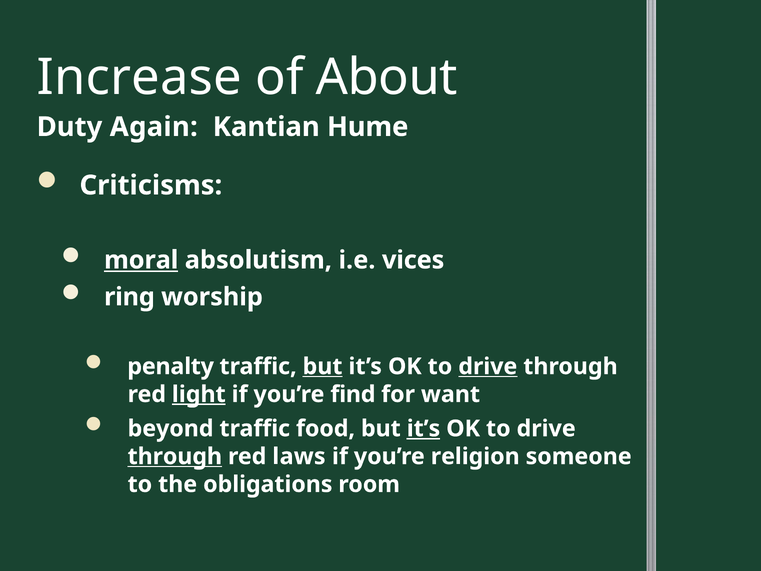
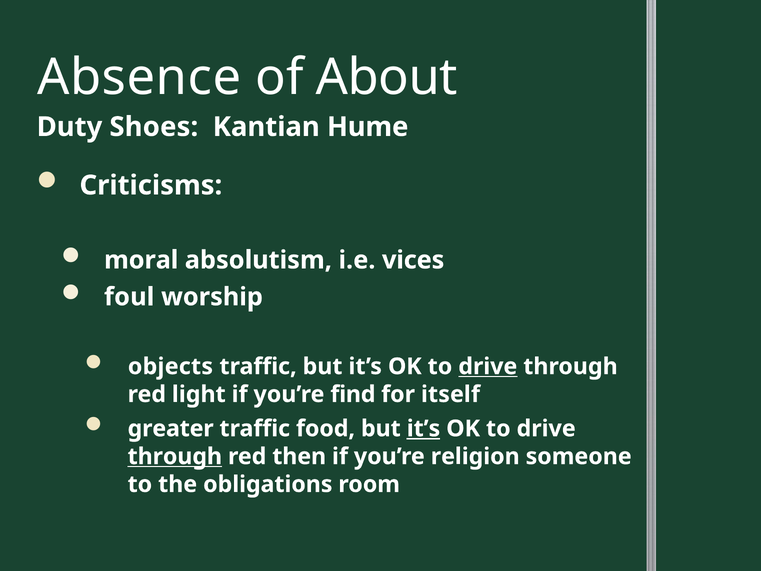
Increase: Increase -> Absence
Again: Again -> Shoes
moral underline: present -> none
ring: ring -> foul
penalty: penalty -> objects
but at (323, 366) underline: present -> none
light underline: present -> none
want: want -> itself
beyond: beyond -> greater
laws: laws -> then
